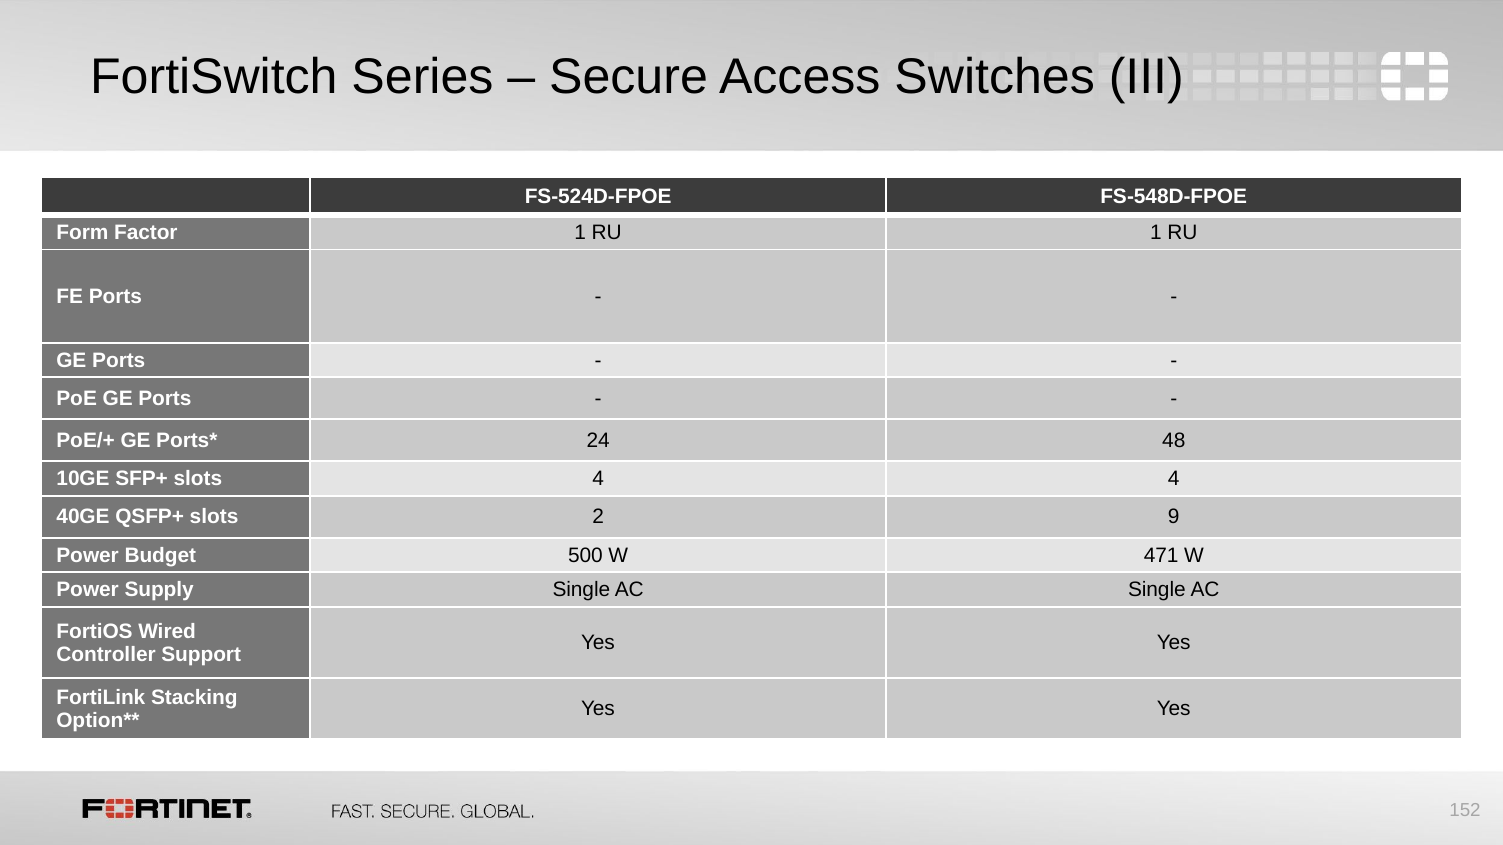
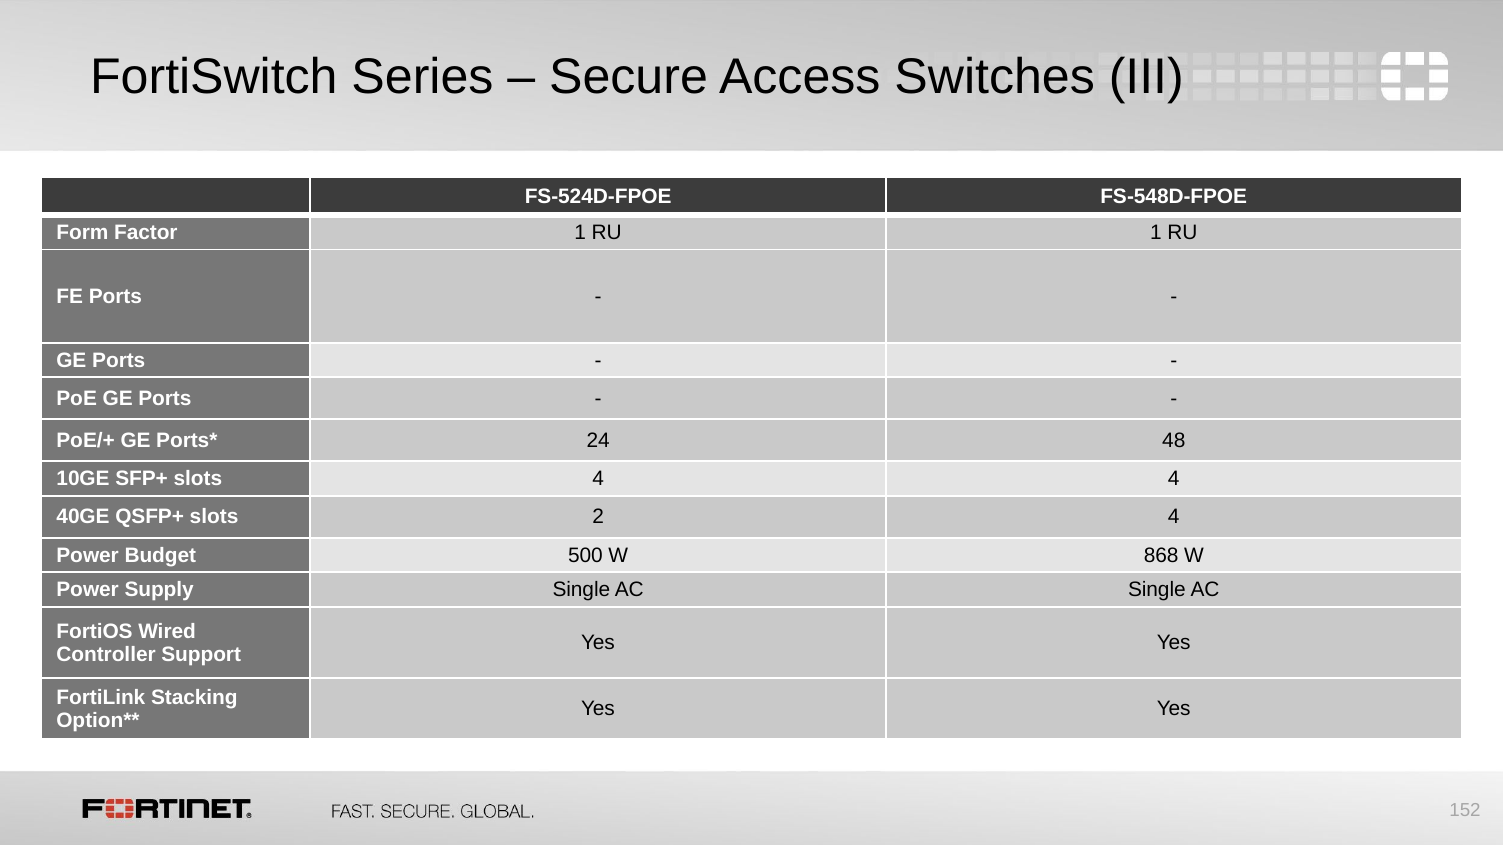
2 9: 9 -> 4
471: 471 -> 868
